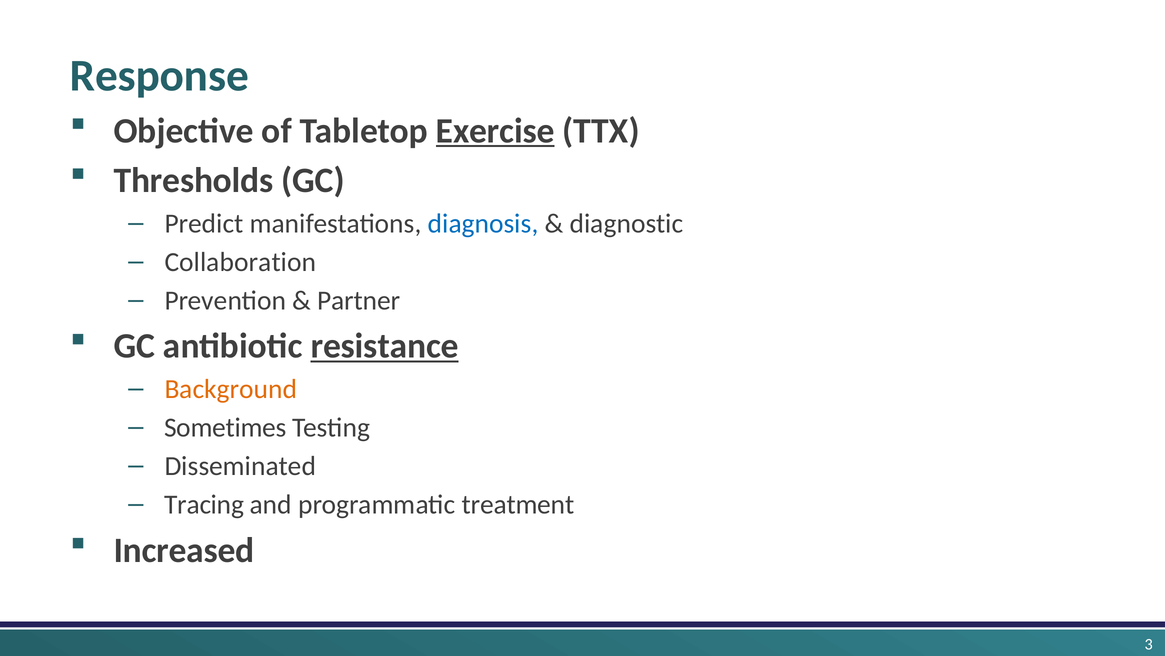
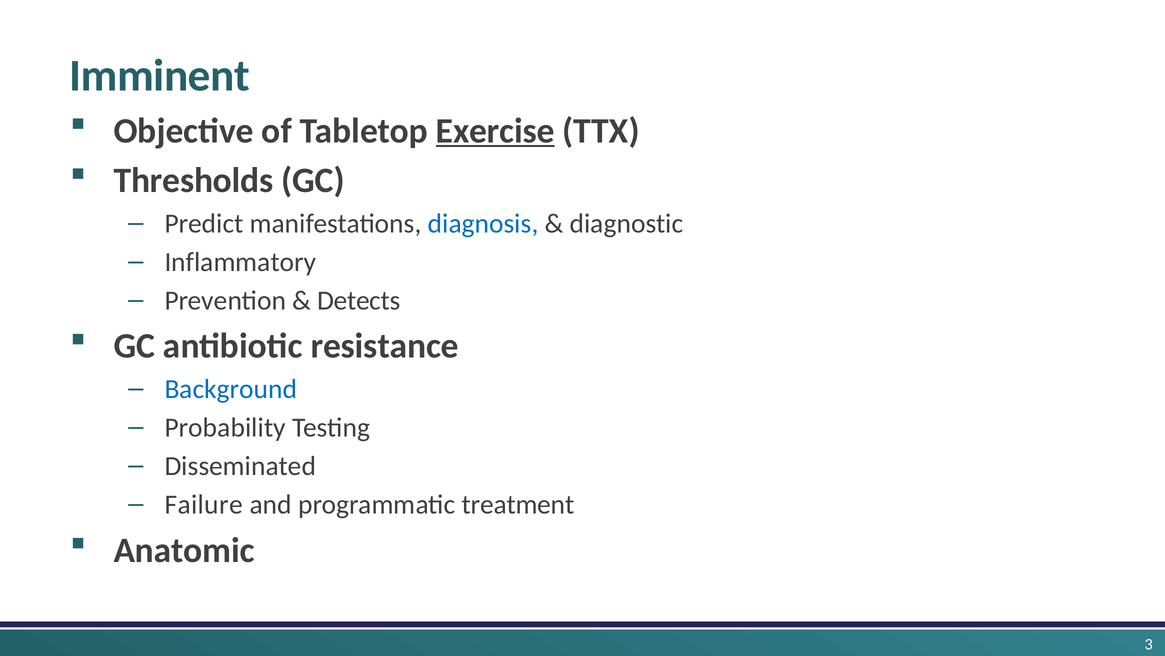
Response: Response -> Imminent
Collaboration: Collaboration -> Inflammatory
Partner: Partner -> Detects
resistance underline: present -> none
Background colour: orange -> blue
Sometimes: Sometimes -> Probability
Tracing: Tracing -> Failure
Increased: Increased -> Anatomic
